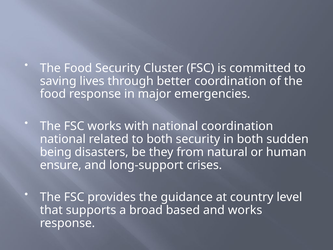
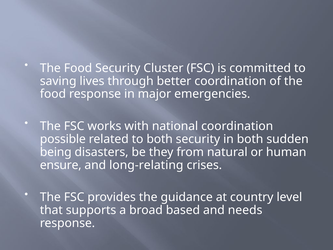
national at (63, 139): national -> possible
long-support: long-support -> long-relating
and works: works -> needs
